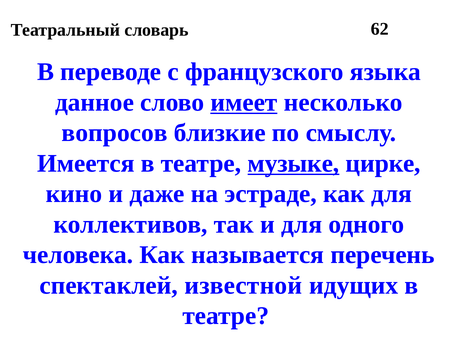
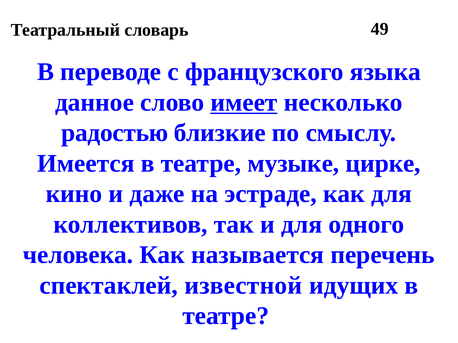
62: 62 -> 49
вопросов: вопросов -> радостью
музыке underline: present -> none
